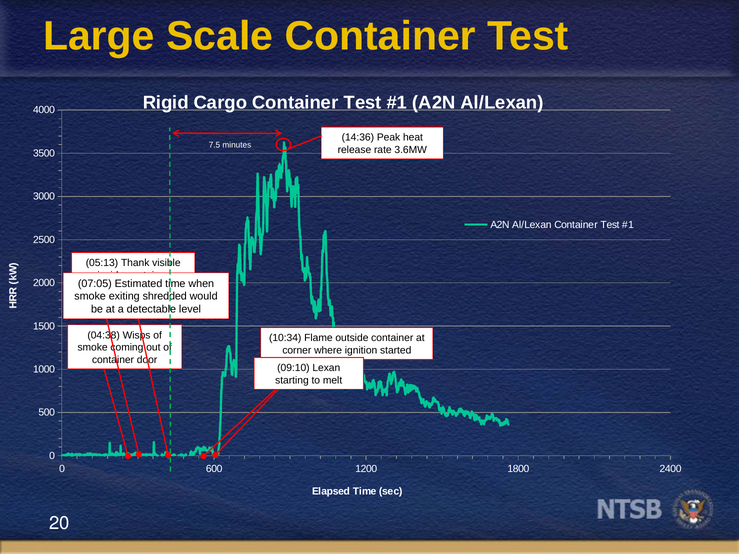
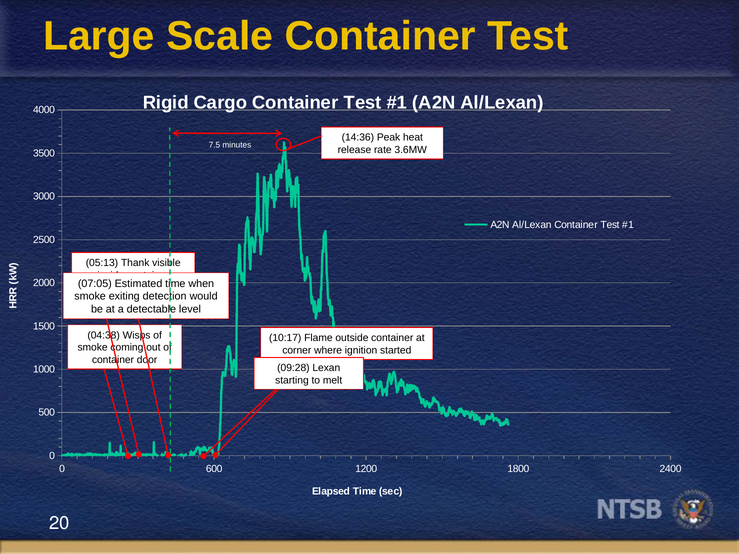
shredded: shredded -> detection
10:34: 10:34 -> 10:17
09:10: 09:10 -> 09:28
